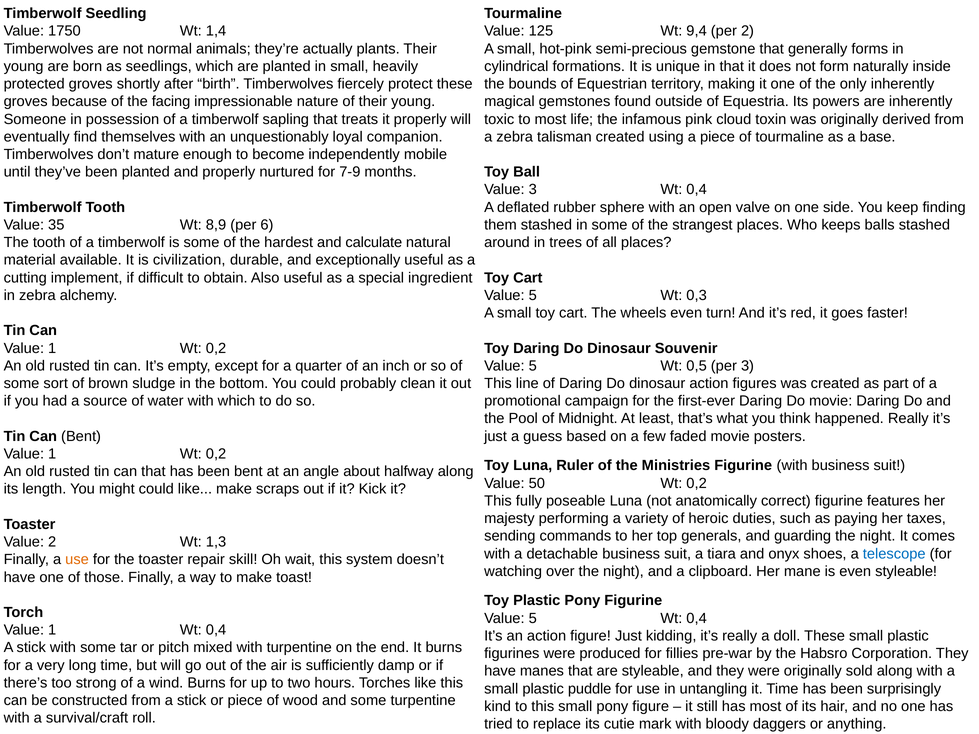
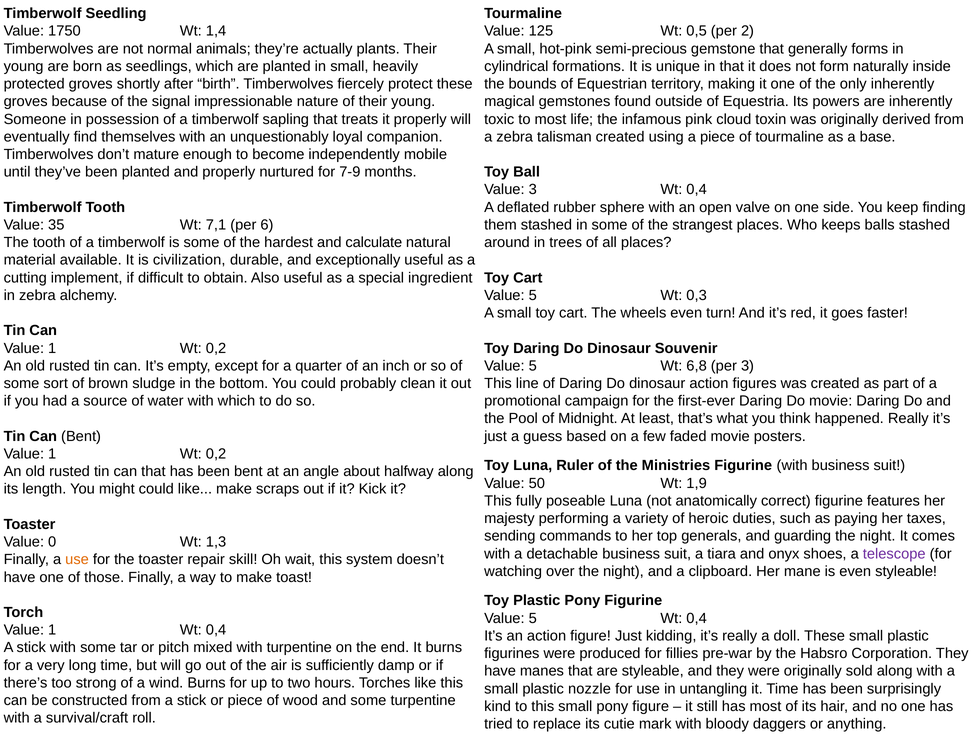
9,4: 9,4 -> 0,5
facing: facing -> signal
8,9: 8,9 -> 7,1
0,5: 0,5 -> 6,8
50 Wt 0,2: 0,2 -> 1,9
Value 2: 2 -> 0
telescope colour: blue -> purple
puddle: puddle -> nozzle
